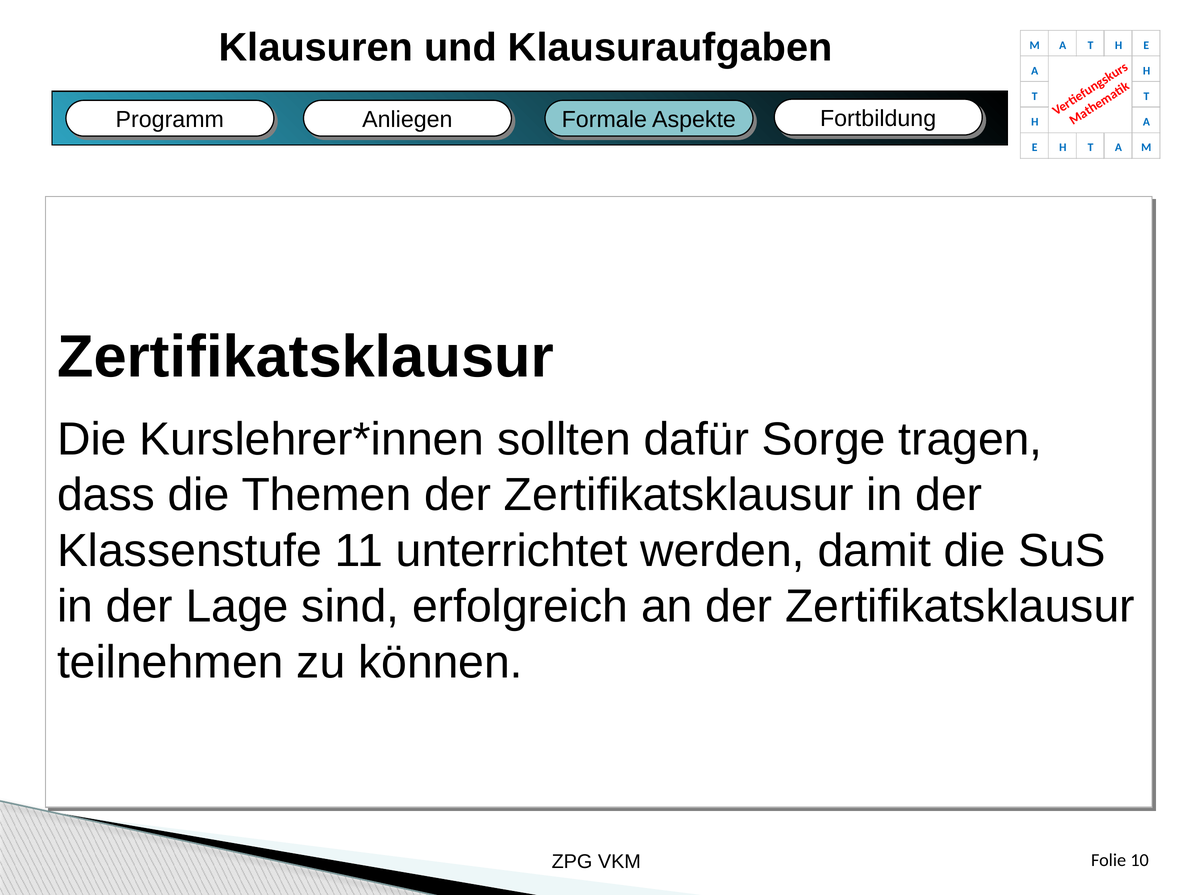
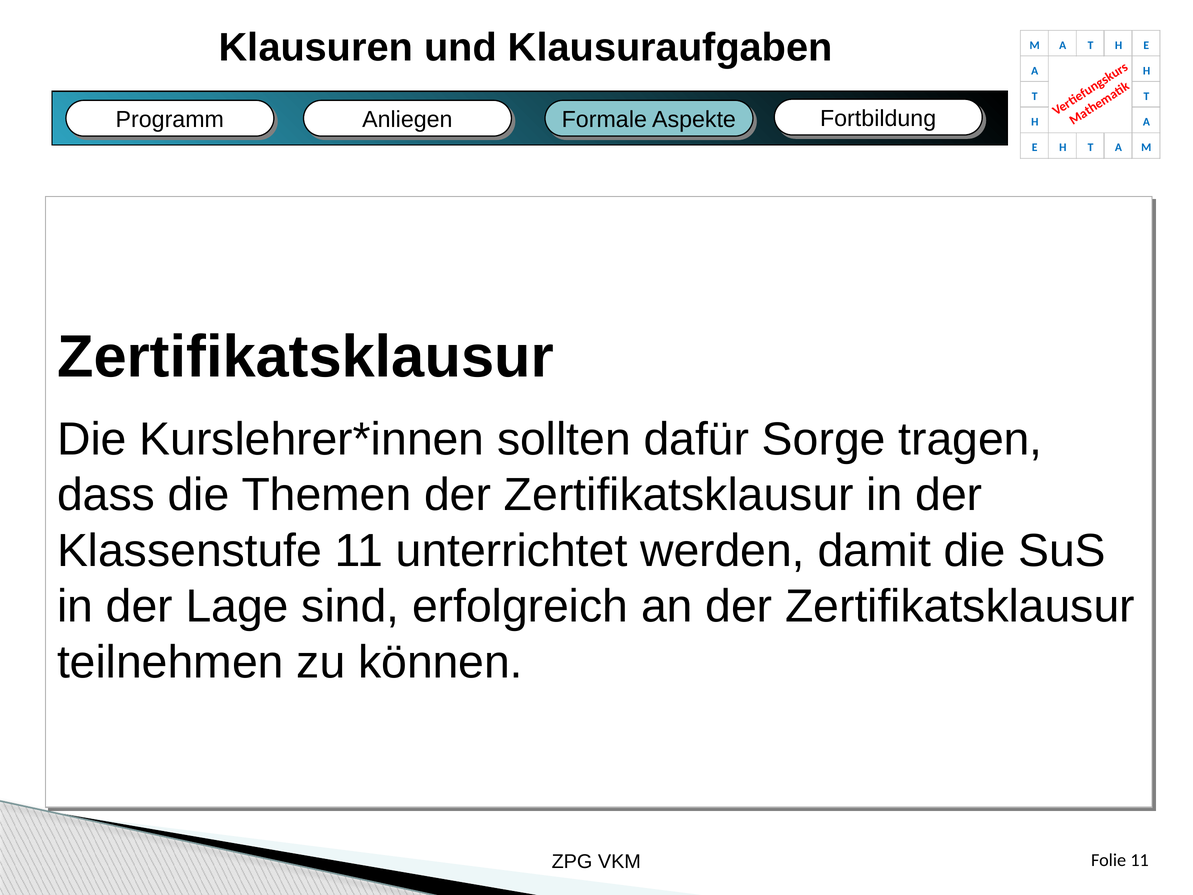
Folie 10: 10 -> 11
